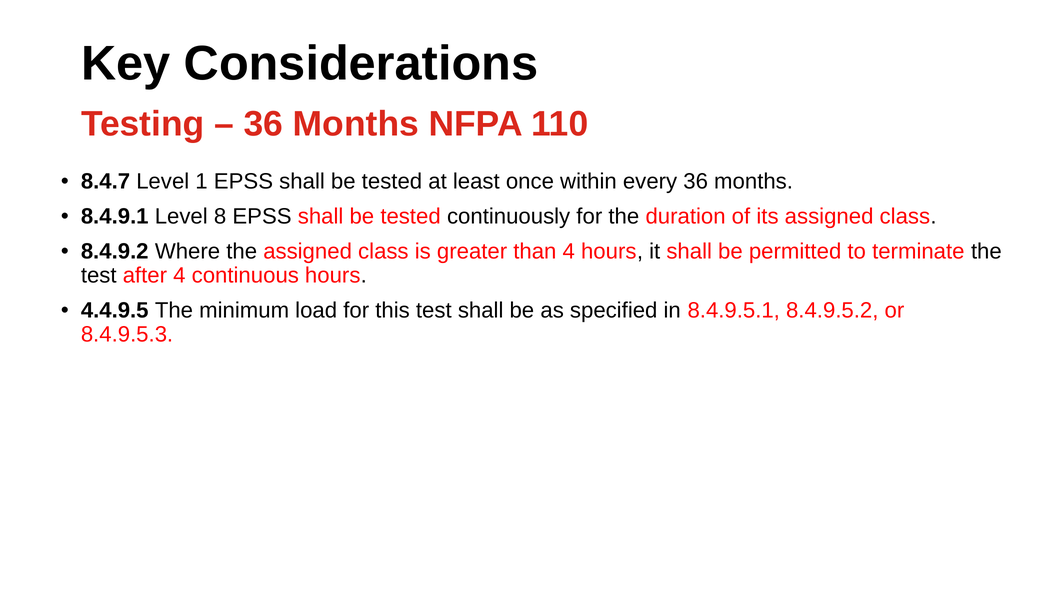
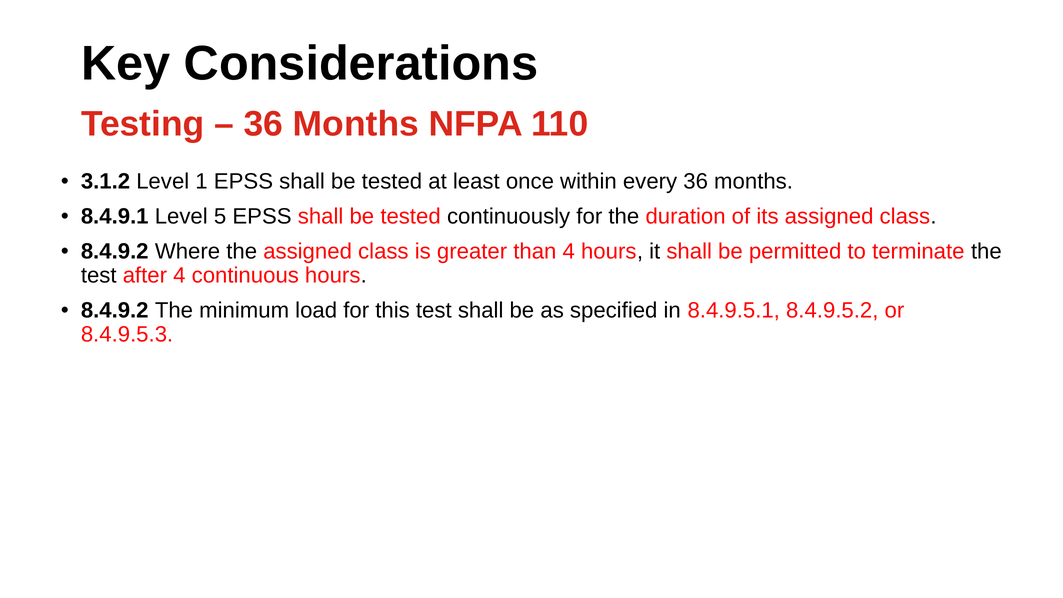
8.4.7: 8.4.7 -> 3.1.2
8: 8 -> 5
4.4.9.5 at (115, 311): 4.4.9.5 -> 8.4.9.2
